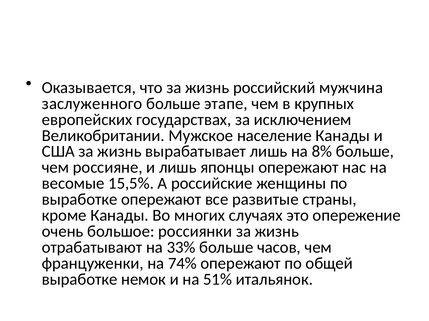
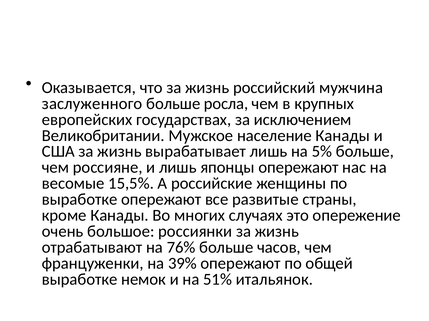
этапе: этапе -> росла
8%: 8% -> 5%
33%: 33% -> 76%
74%: 74% -> 39%
